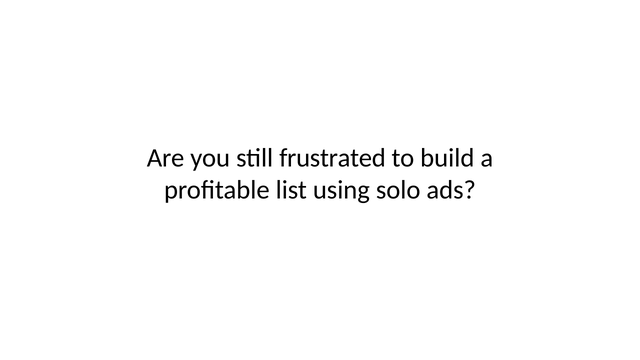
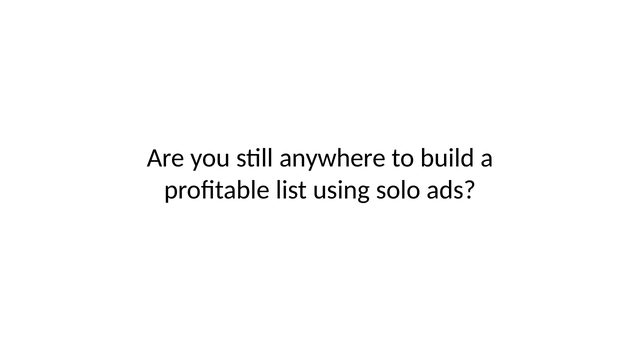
frustrated: frustrated -> anywhere
